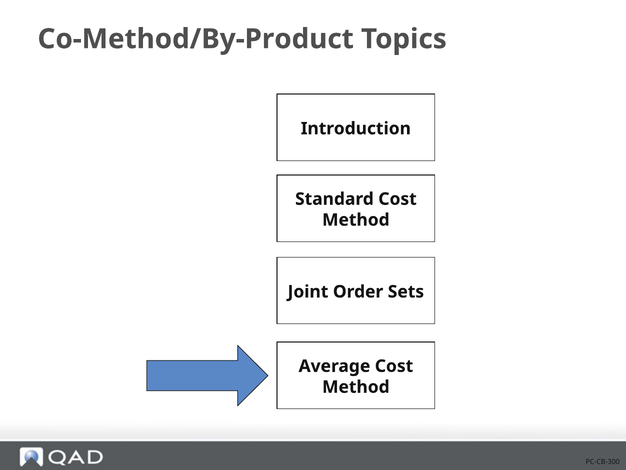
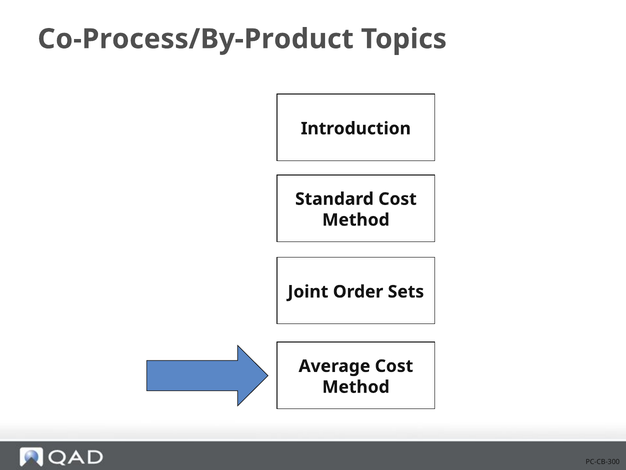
Co-Method/By-Product: Co-Method/By-Product -> Co-Process/By-Product
